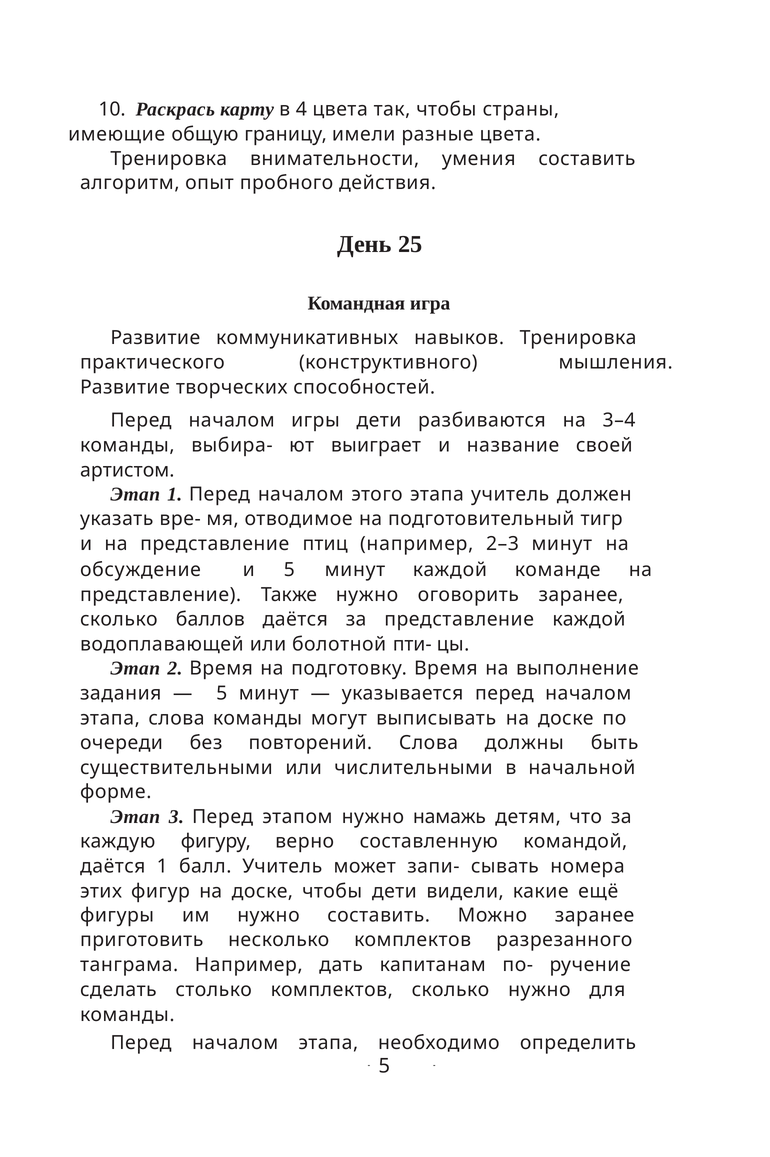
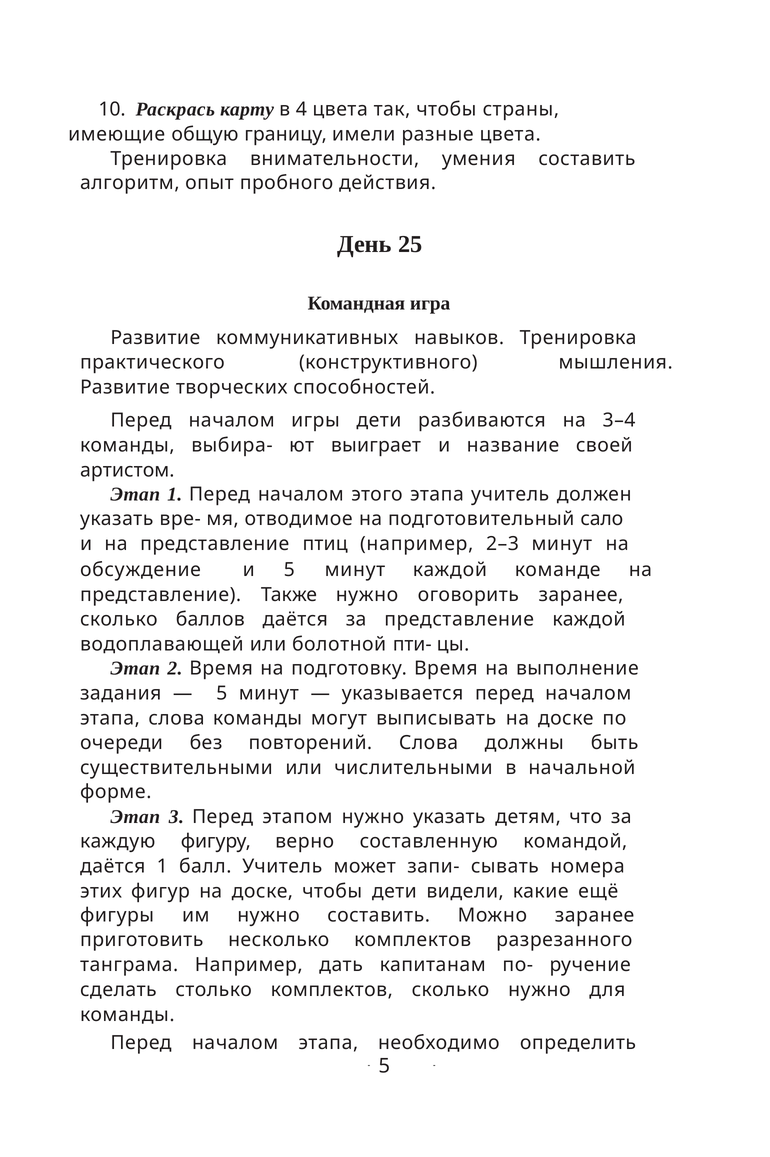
тигр: тигр -> сало
нужно намажь: намажь -> указать
